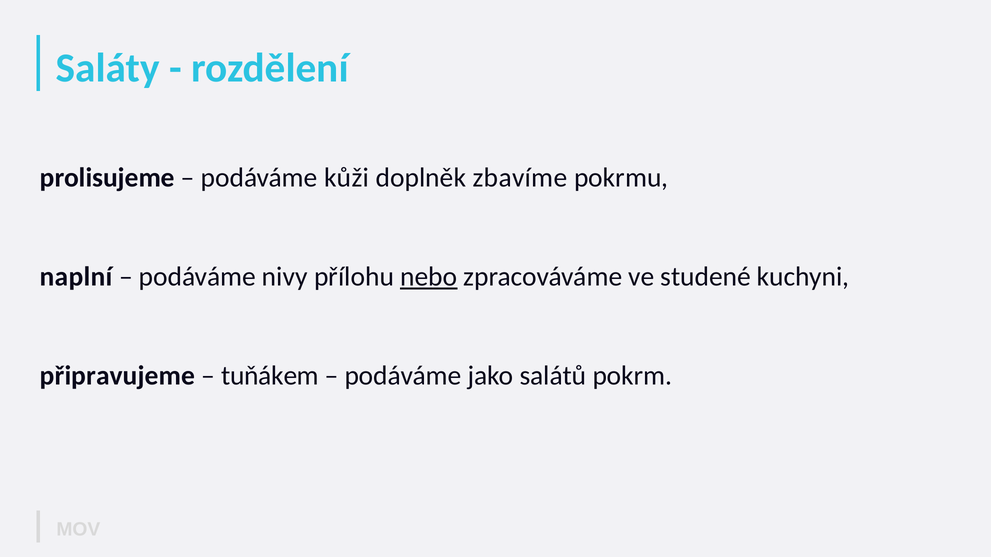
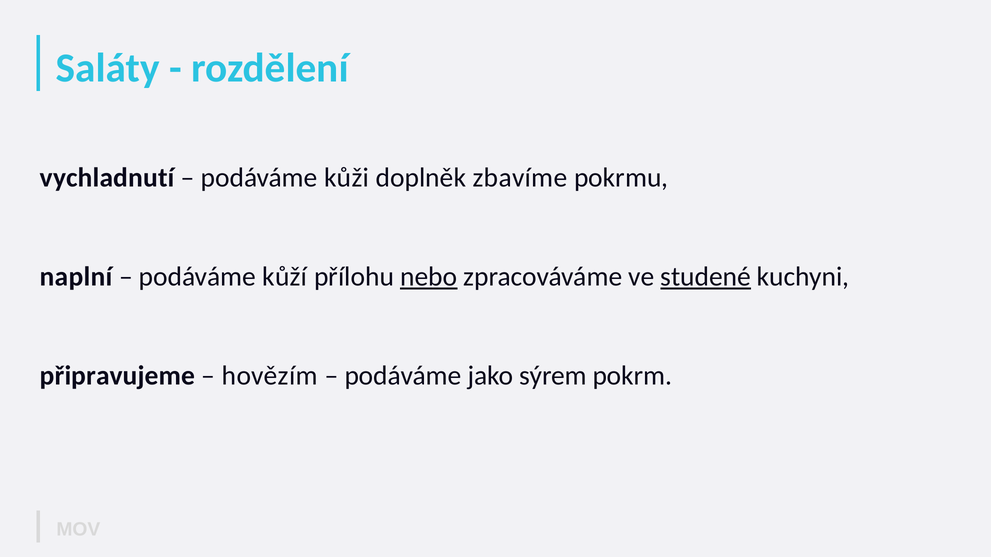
prolisujeme: prolisujeme -> vychladnutí
nivy: nivy -> kůží
studené underline: none -> present
tuňákem: tuňákem -> hovězím
salátů: salátů -> sýrem
